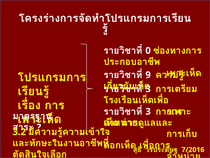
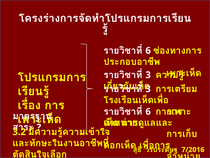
0 at (148, 50): 0 -> 6
9 at (148, 75): 9 -> 3
3 at (148, 111): 3 -> 6
